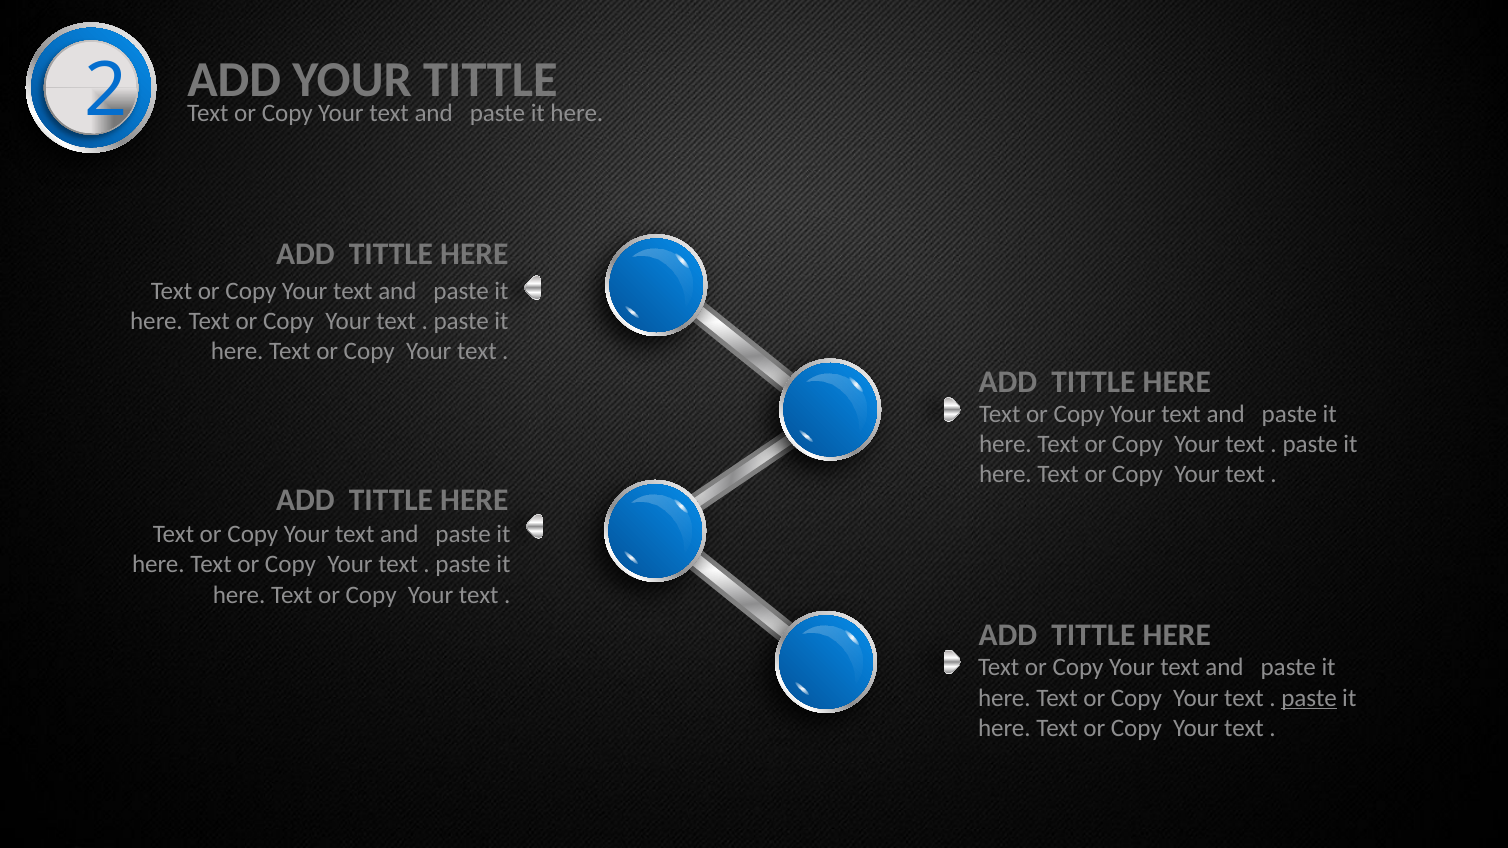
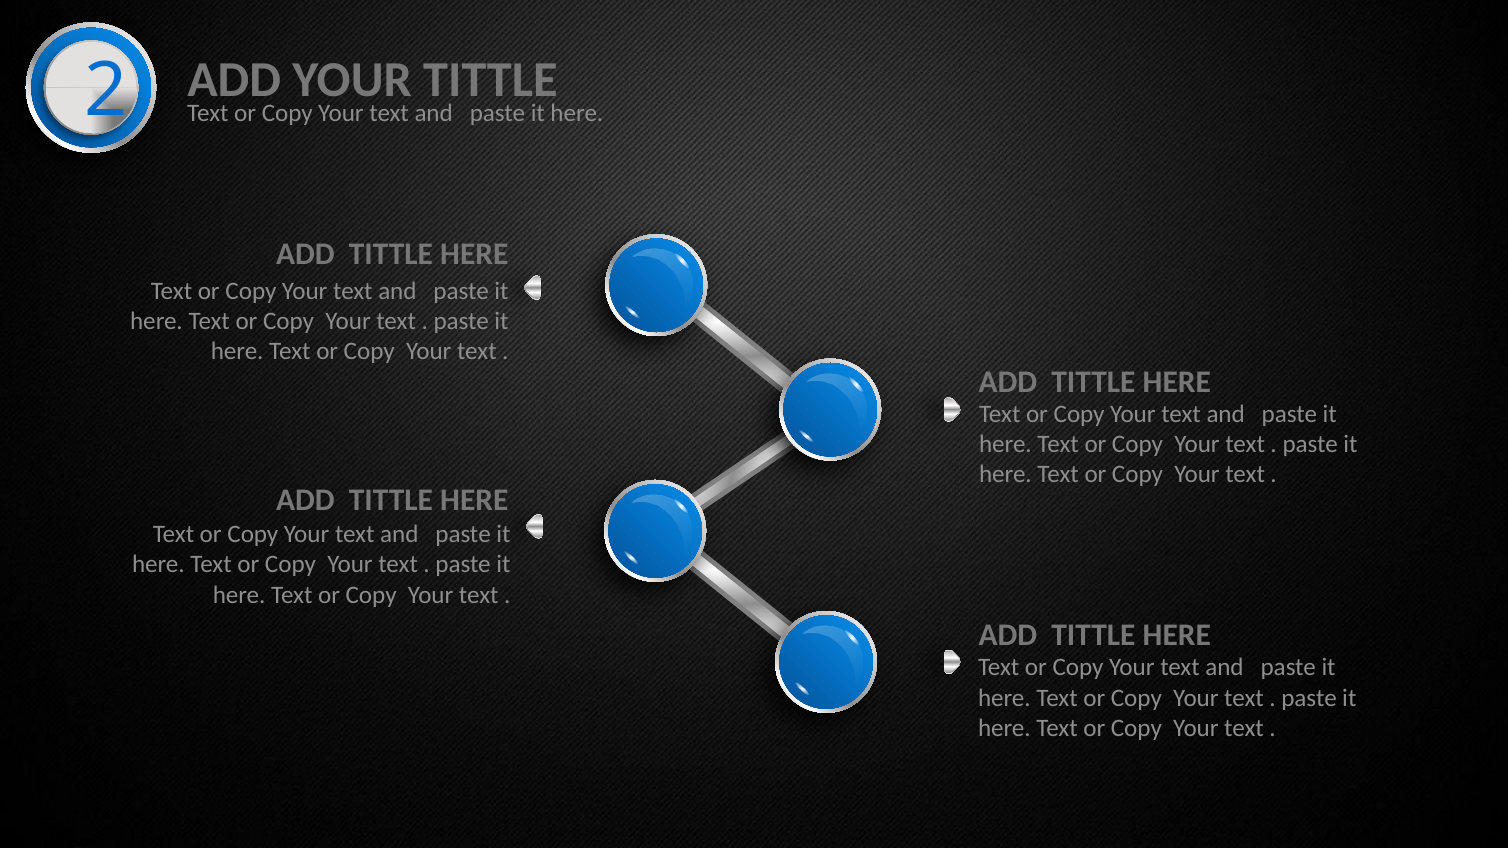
paste at (1309, 698) underline: present -> none
